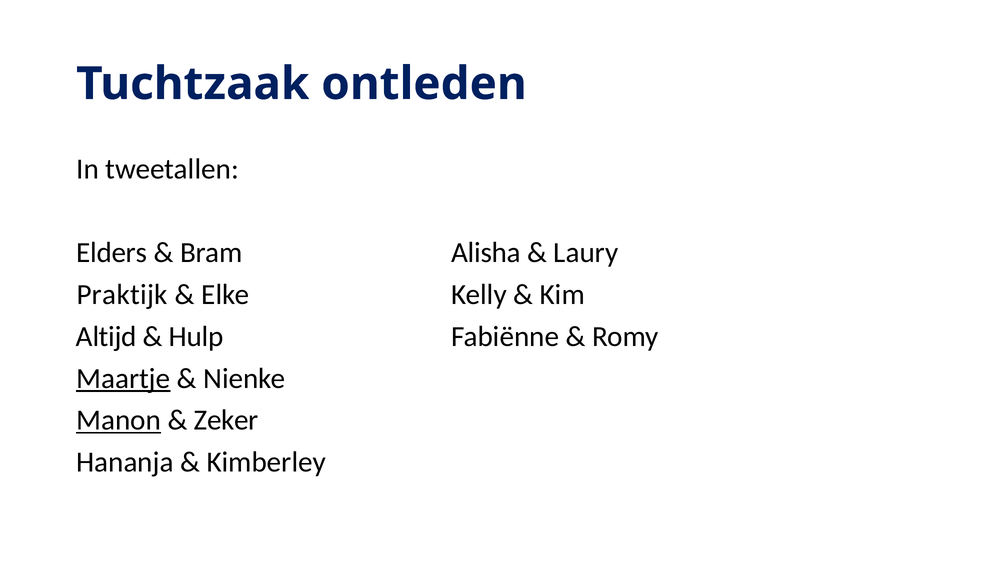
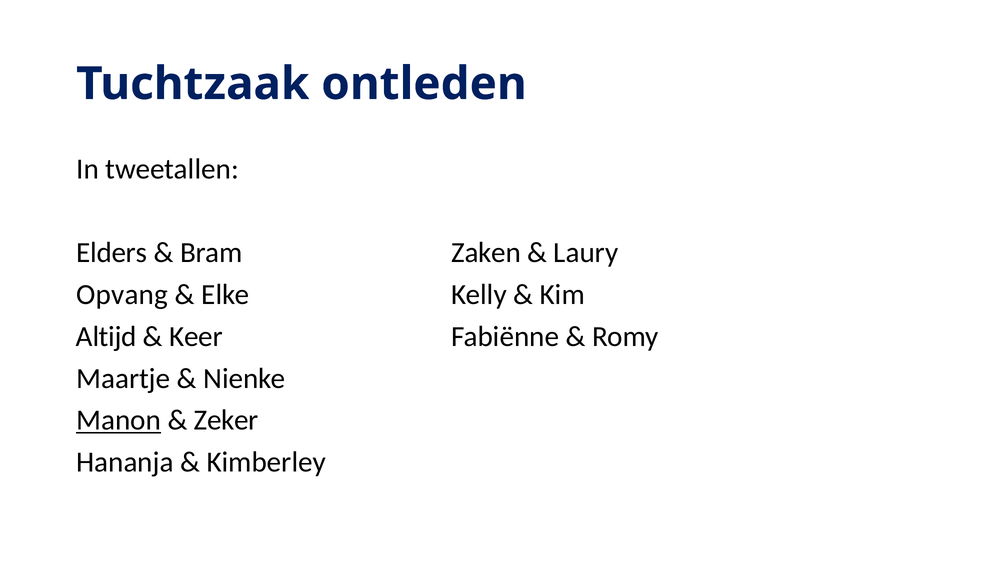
Alisha: Alisha -> Zaken
Praktijk: Praktijk -> Opvang
Hulp: Hulp -> Keer
Maartje underline: present -> none
